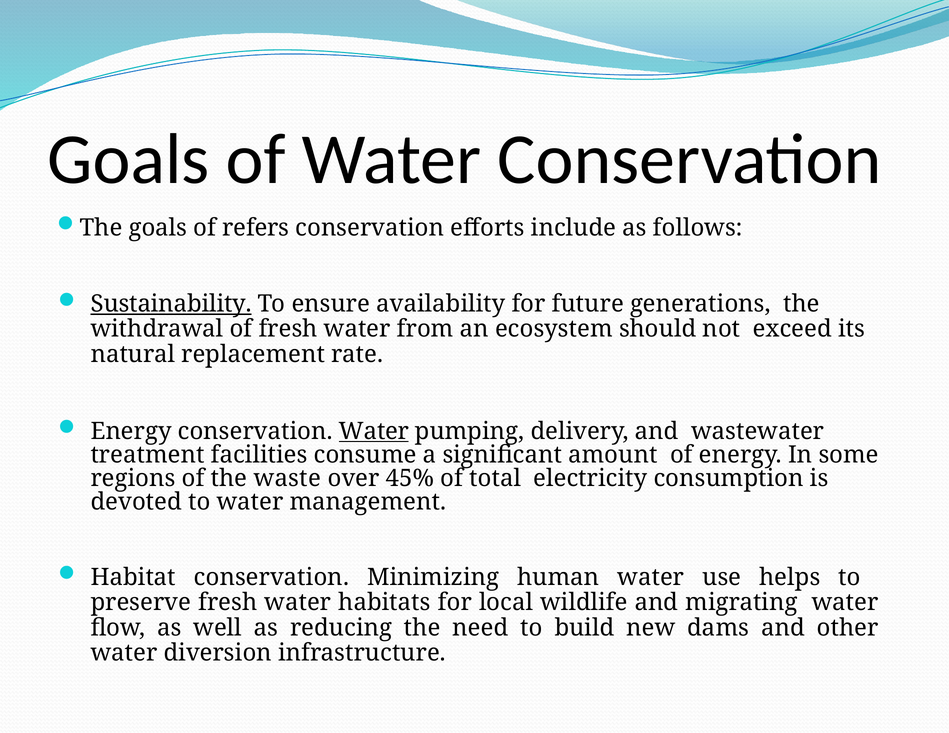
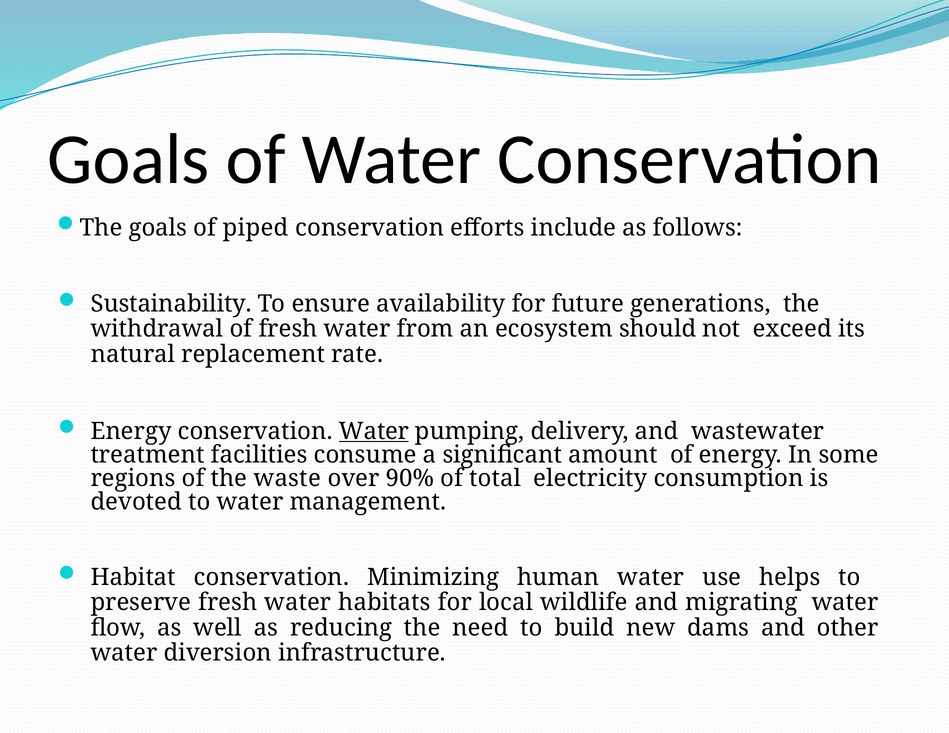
refers: refers -> piped
Sustainability underline: present -> none
45%: 45% -> 90%
